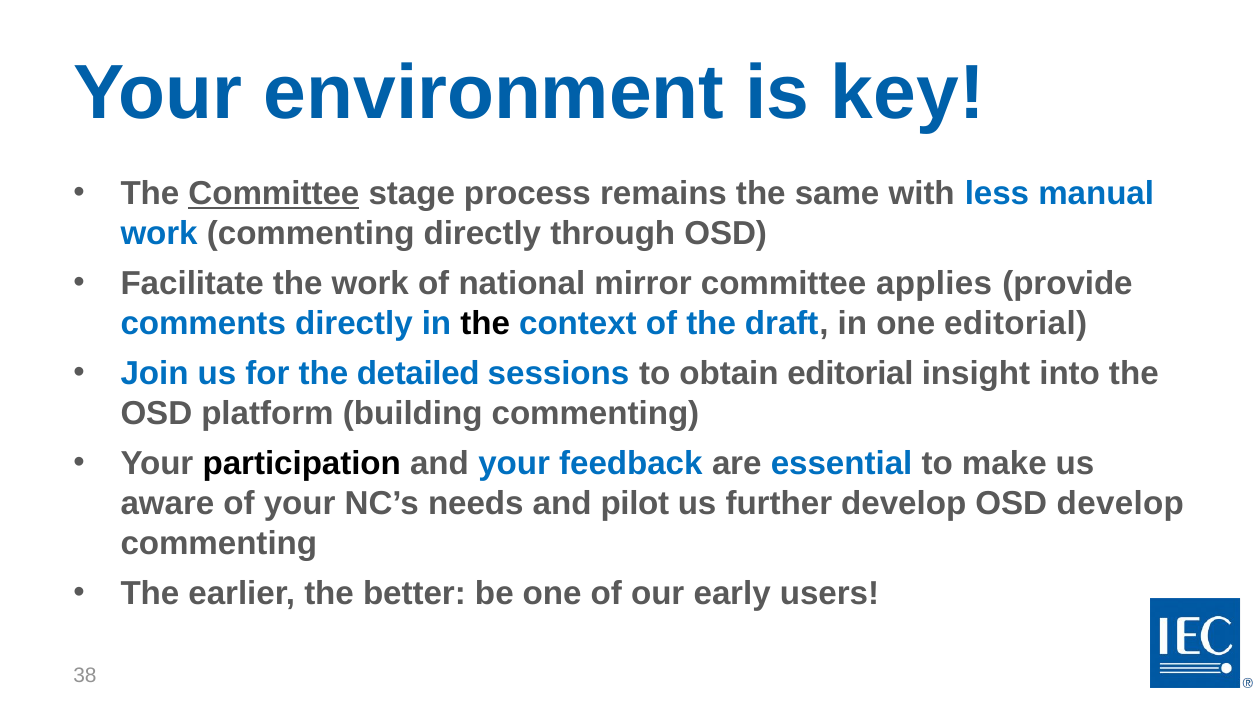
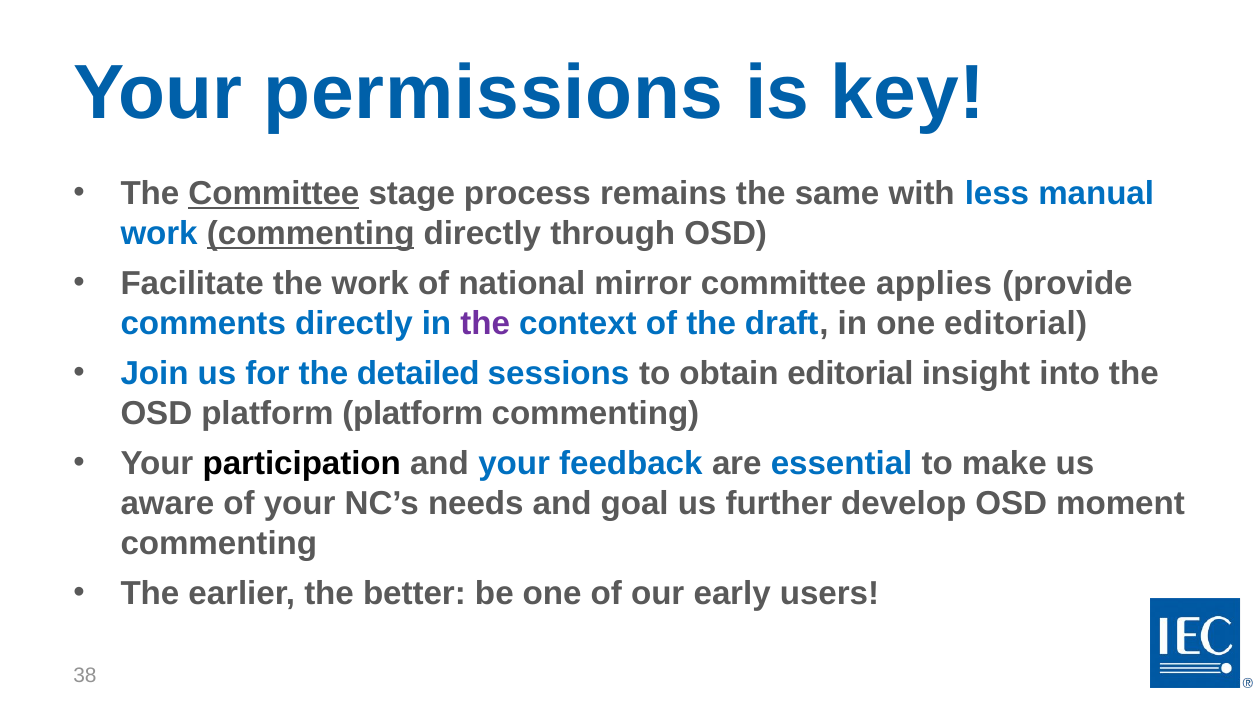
environment: environment -> permissions
commenting at (311, 233) underline: none -> present
the at (485, 324) colour: black -> purple
platform building: building -> platform
pilot: pilot -> goal
OSD develop: develop -> moment
